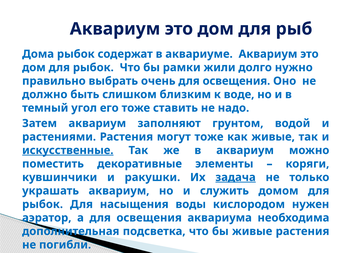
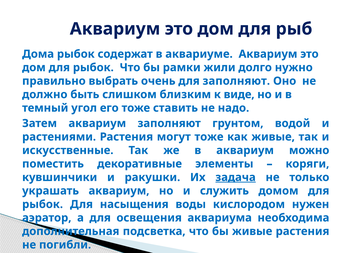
освещения at (236, 81): освещения -> заполняют
воде: воде -> виде
искусственные underline: present -> none
